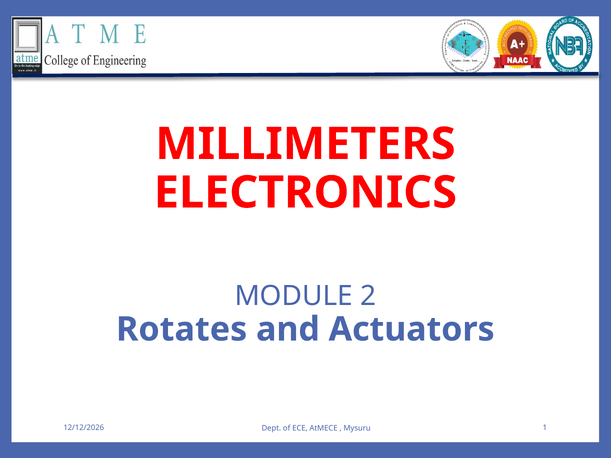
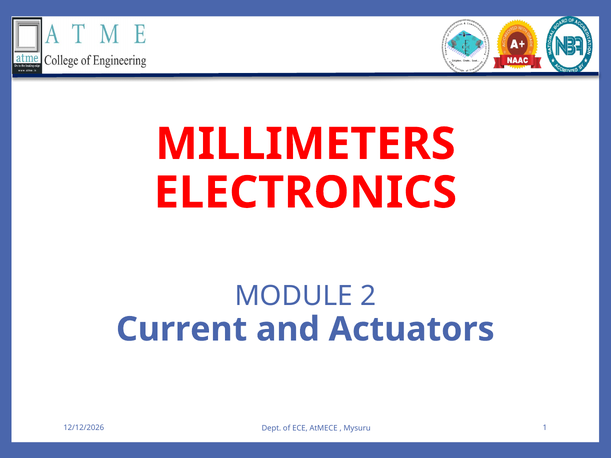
Rotates: Rotates -> Current
